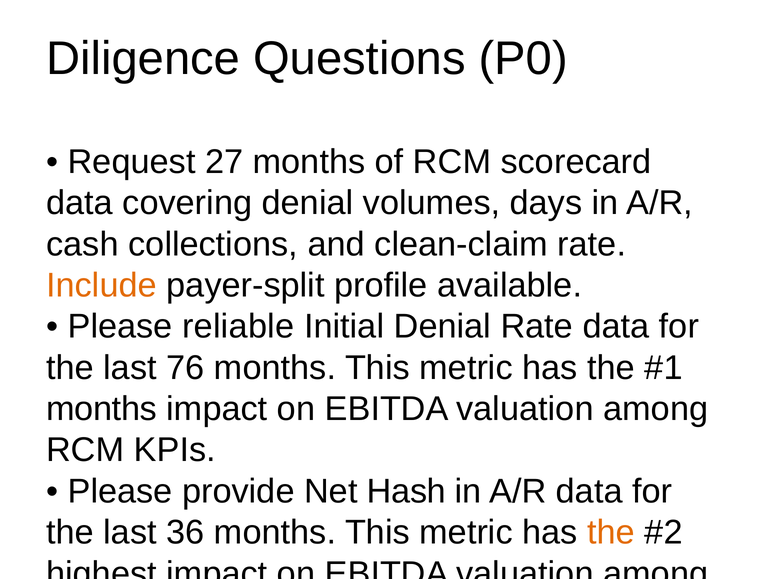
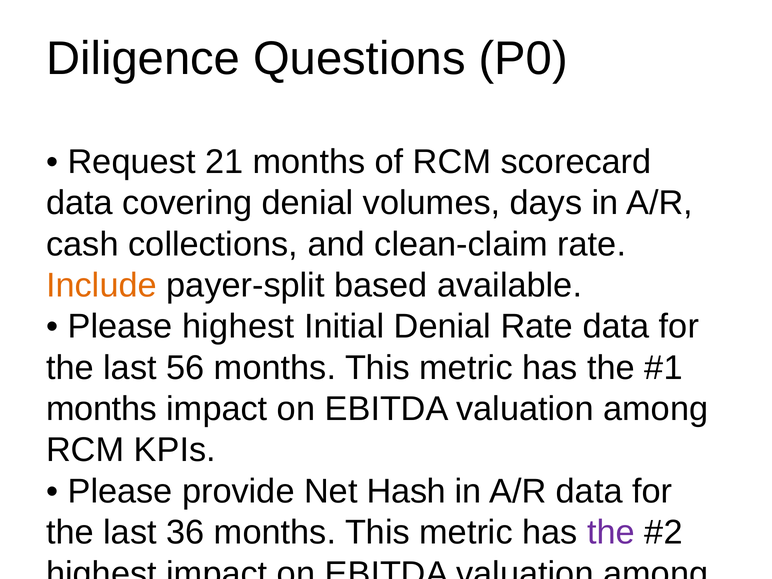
27: 27 -> 21
profile: profile -> based
Please reliable: reliable -> highest
76: 76 -> 56
the at (611, 533) colour: orange -> purple
